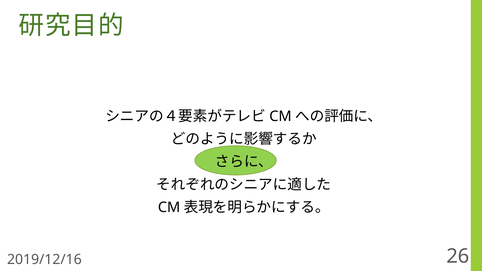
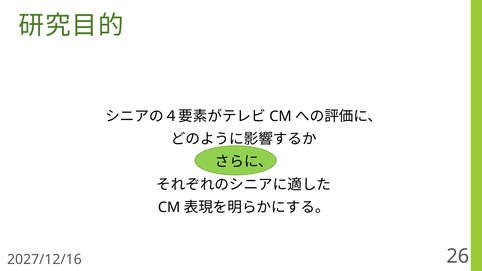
2019/12/16: 2019/12/16 -> 2027/12/16
